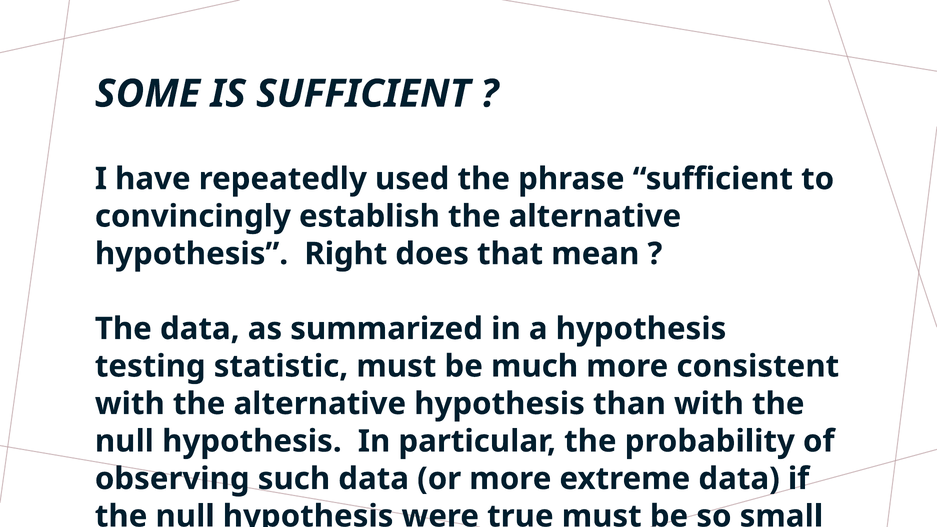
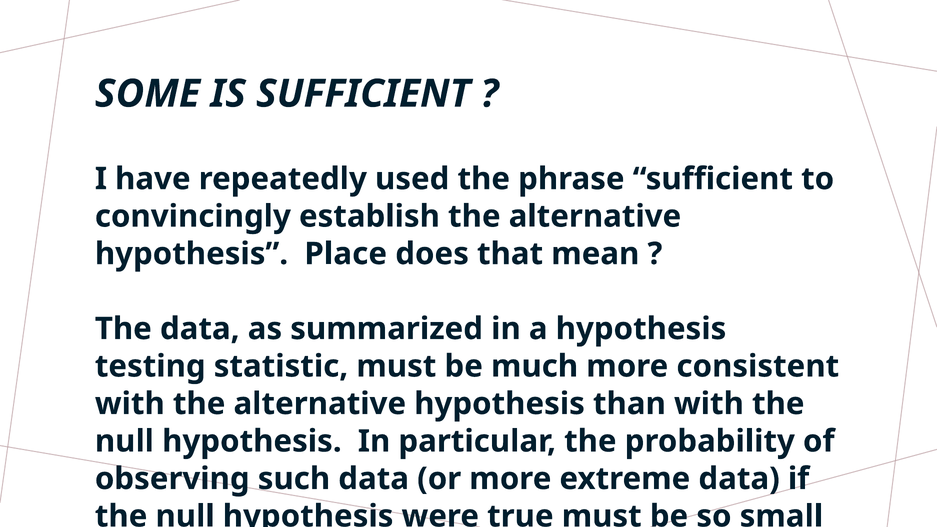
Right: Right -> Place
